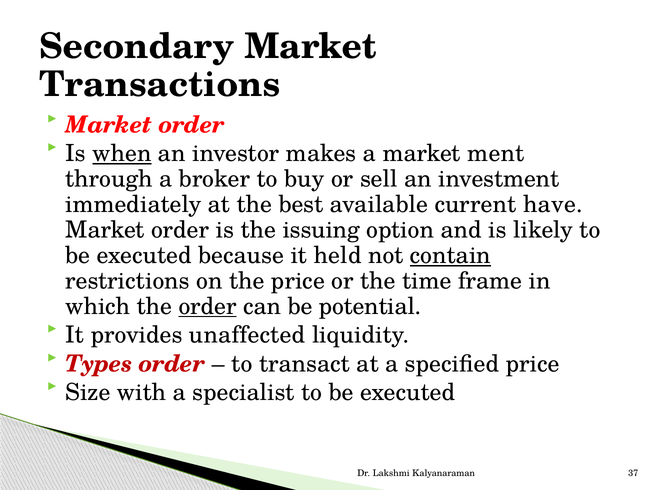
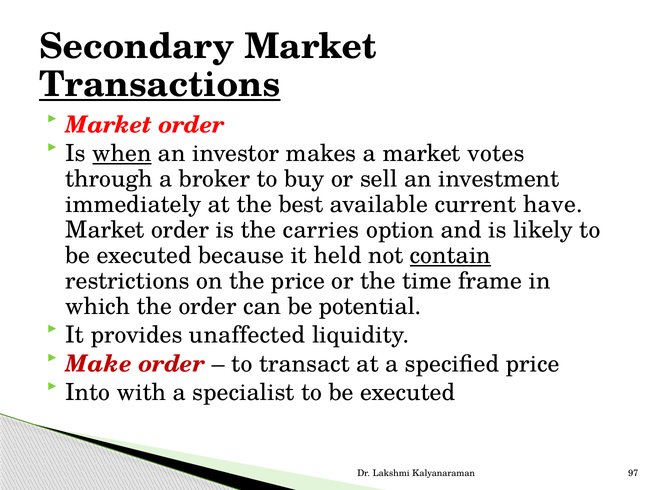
Transactions underline: none -> present
ment: ment -> votes
issuing: issuing -> carries
order at (208, 307) underline: present -> none
Types: Types -> Make
Size: Size -> Into
37: 37 -> 97
